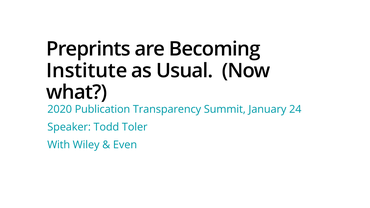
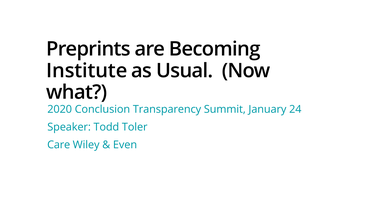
Publication: Publication -> Conclusion
With: With -> Care
